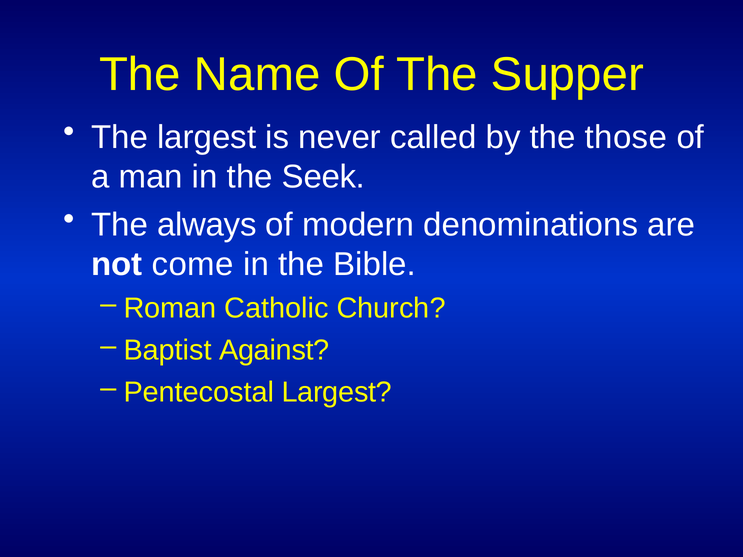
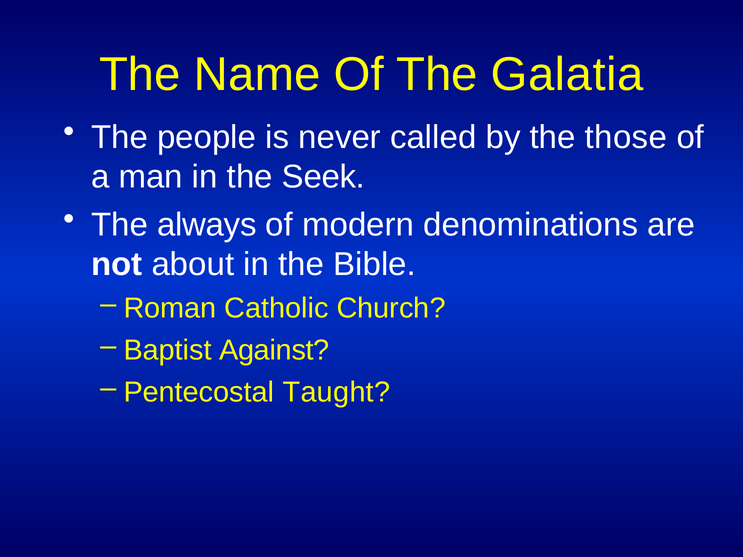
Supper: Supper -> Galatia
The largest: largest -> people
come: come -> about
Pentecostal Largest: Largest -> Taught
